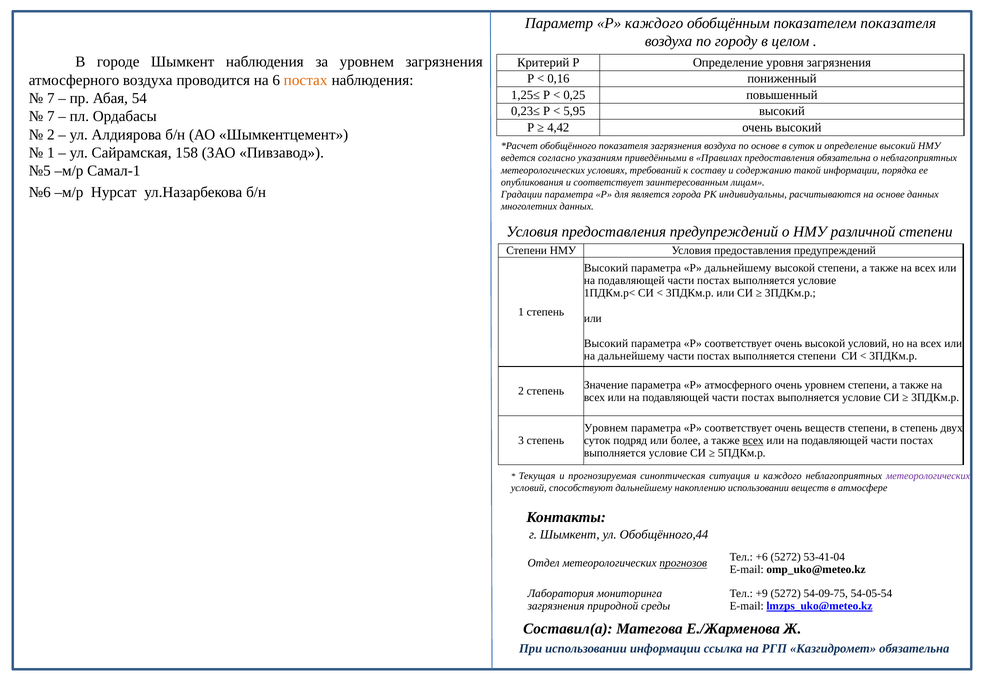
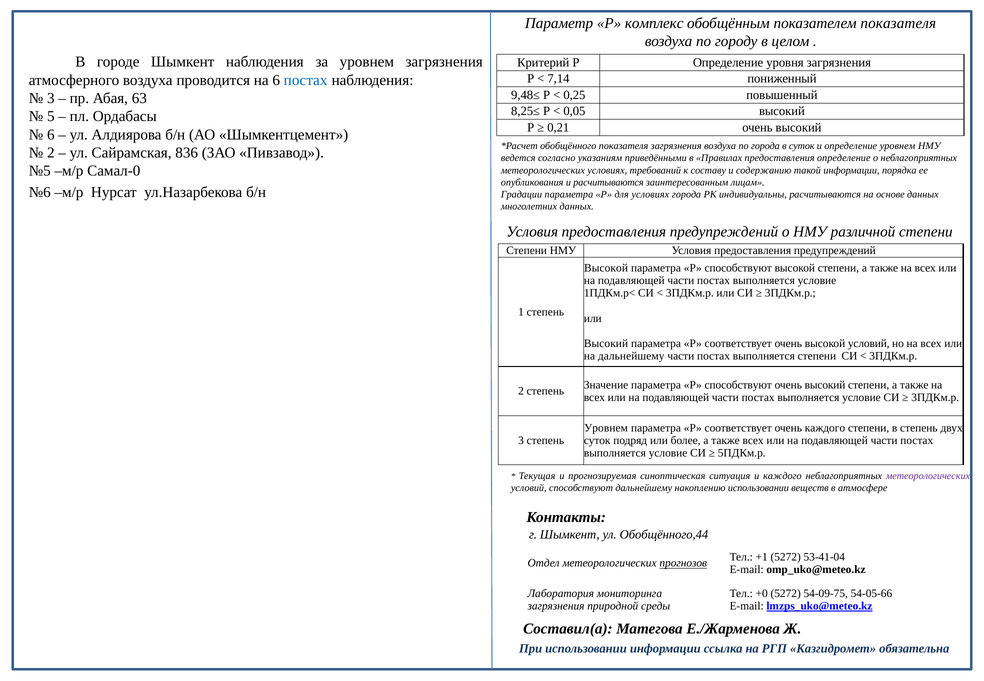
Р каждого: каждого -> комплекс
0,16: 0,16 -> 7,14
постах at (306, 80) colour: orange -> blue
1,25≤: 1,25≤ -> 9,48≤
7 at (51, 98): 7 -> 3
54: 54 -> 63
0,23≤: 0,23≤ -> 8,25≤
5,95: 5,95 -> 0,05
7 at (51, 116): 7 -> 5
4,42: 4,42 -> 0,21
2 at (51, 135): 2 -> 6
по основе: основе -> города
определение высокий: высокий -> уровнем
1 at (51, 153): 1 -> 2
158: 158 -> 836
предоставления обязательна: обязательна -> определение
Самал-1: Самал-1 -> Самал-0
и соответствует: соответствует -> расчитываются
для является: является -> условиях
Высокий at (606, 268): Высокий -> Высокой
дальнейшему at (738, 268): дальнейшему -> способствуют
Значение параметра Р атмосферного: атмосферного -> способствуют
уровнем at (825, 385): уровнем -> высокий
очень веществ: веществ -> каждого
всех at (753, 441) underline: present -> none
+6: +6 -> +1
+9: +9 -> +0
54-05-54: 54-05-54 -> 54-05-66
